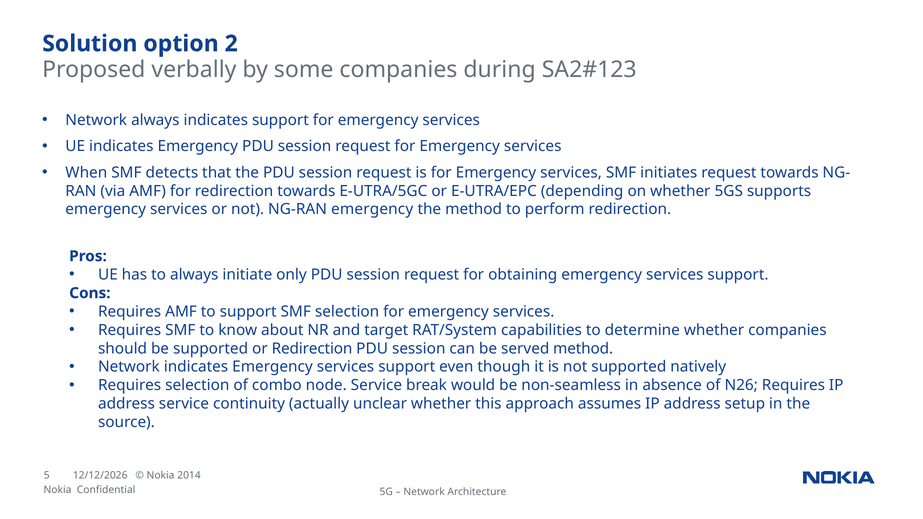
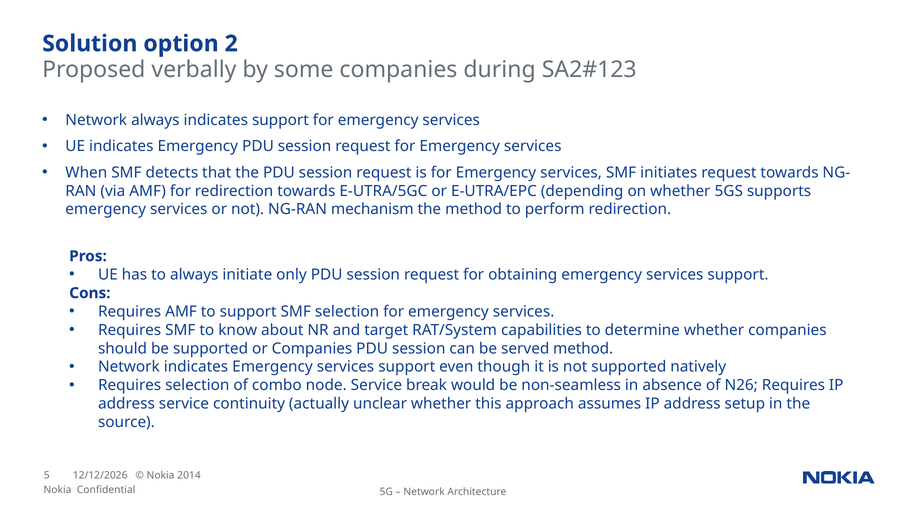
NG-RAN emergency: emergency -> mechanism
or Redirection: Redirection -> Companies
